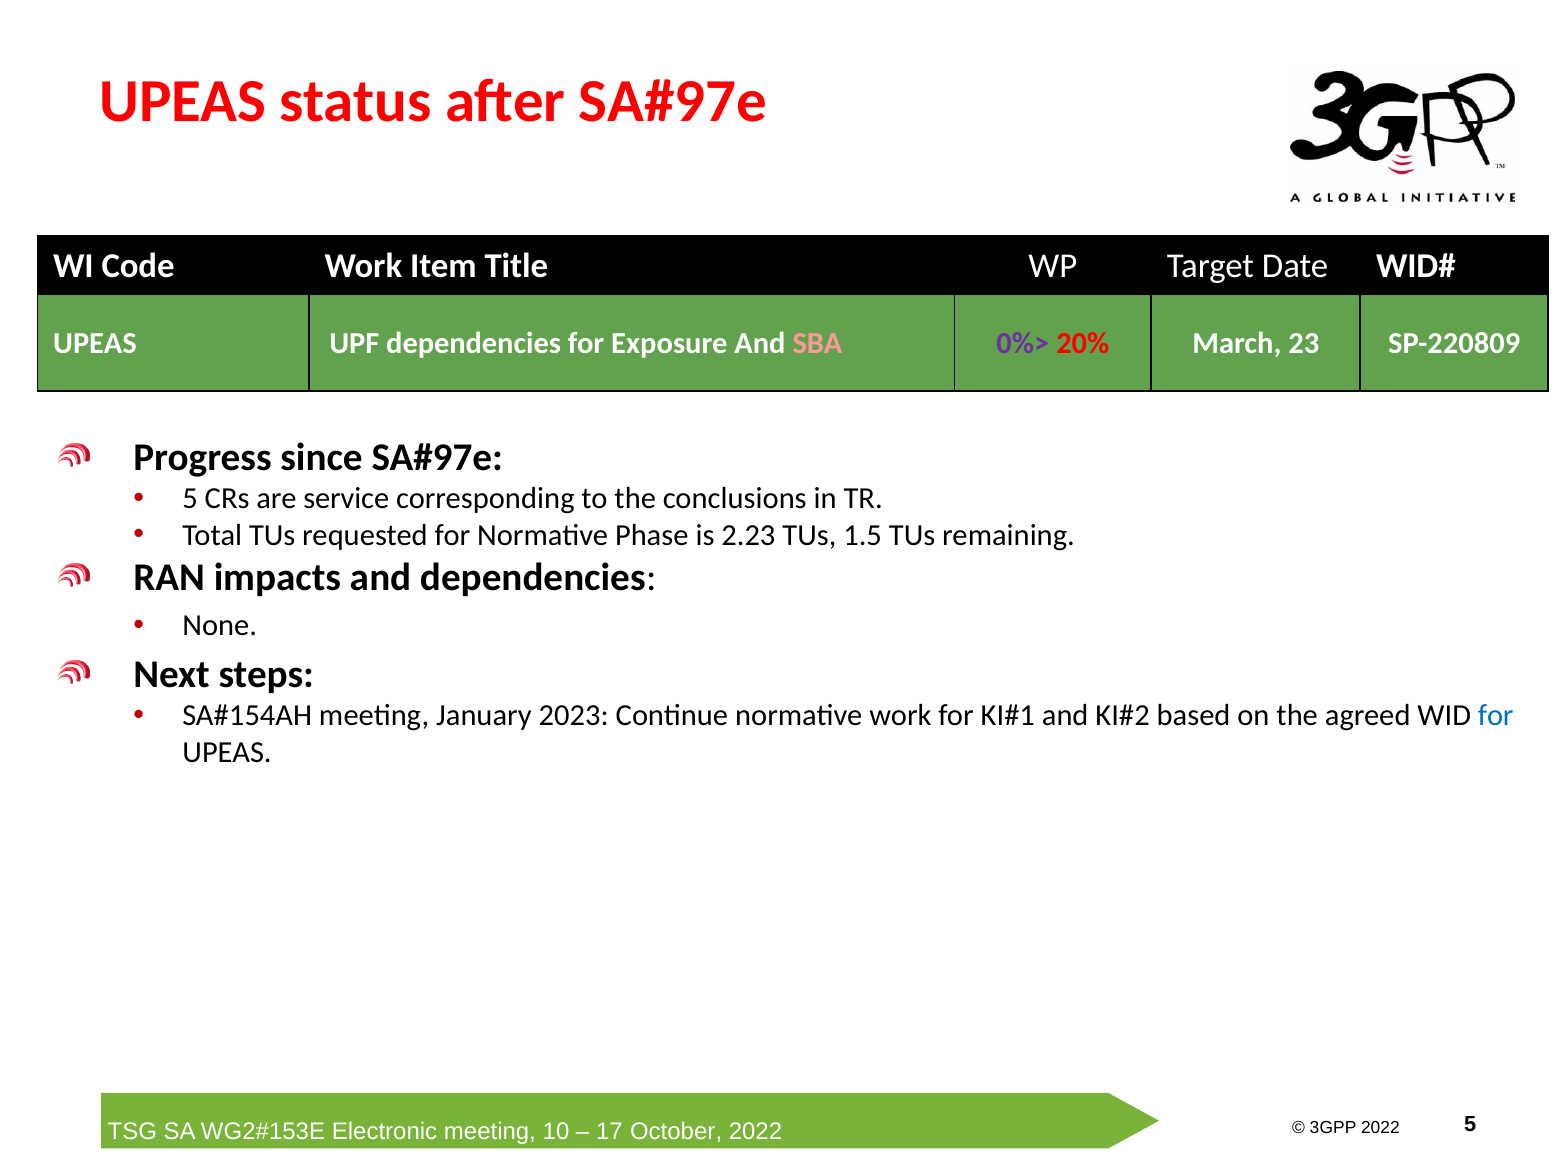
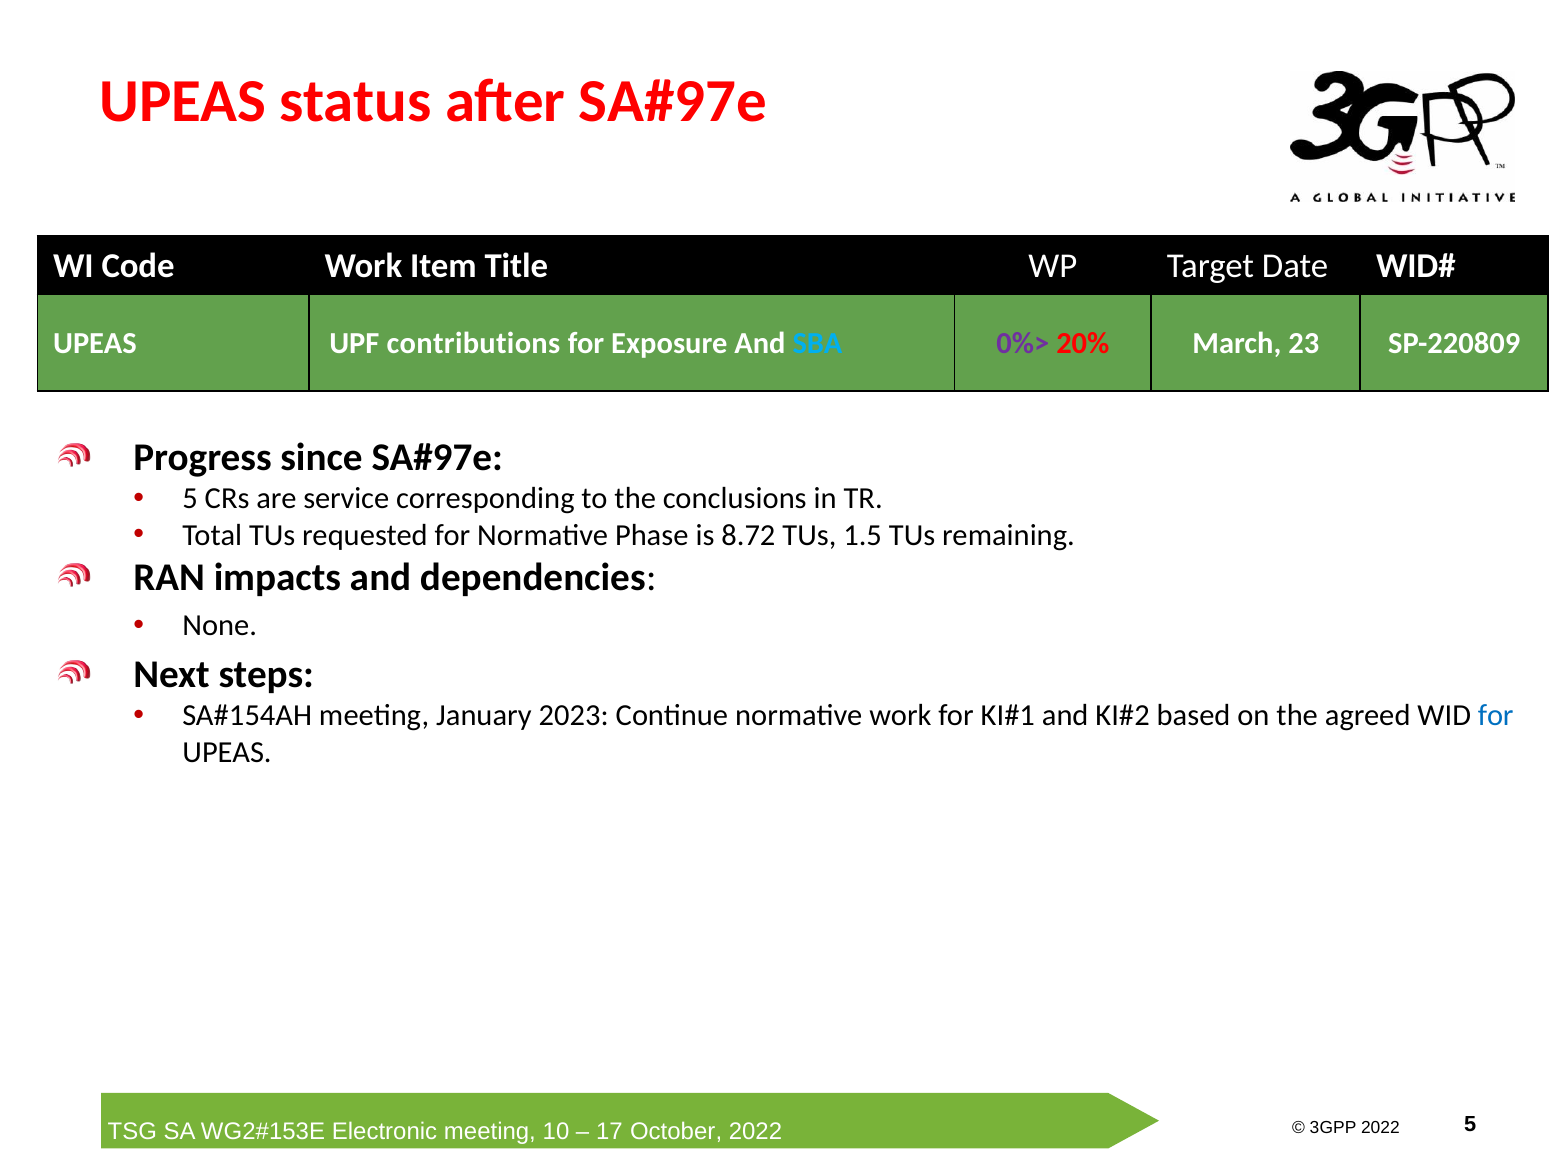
UPF dependencies: dependencies -> contributions
SBA colour: pink -> light blue
2.23: 2.23 -> 8.72
